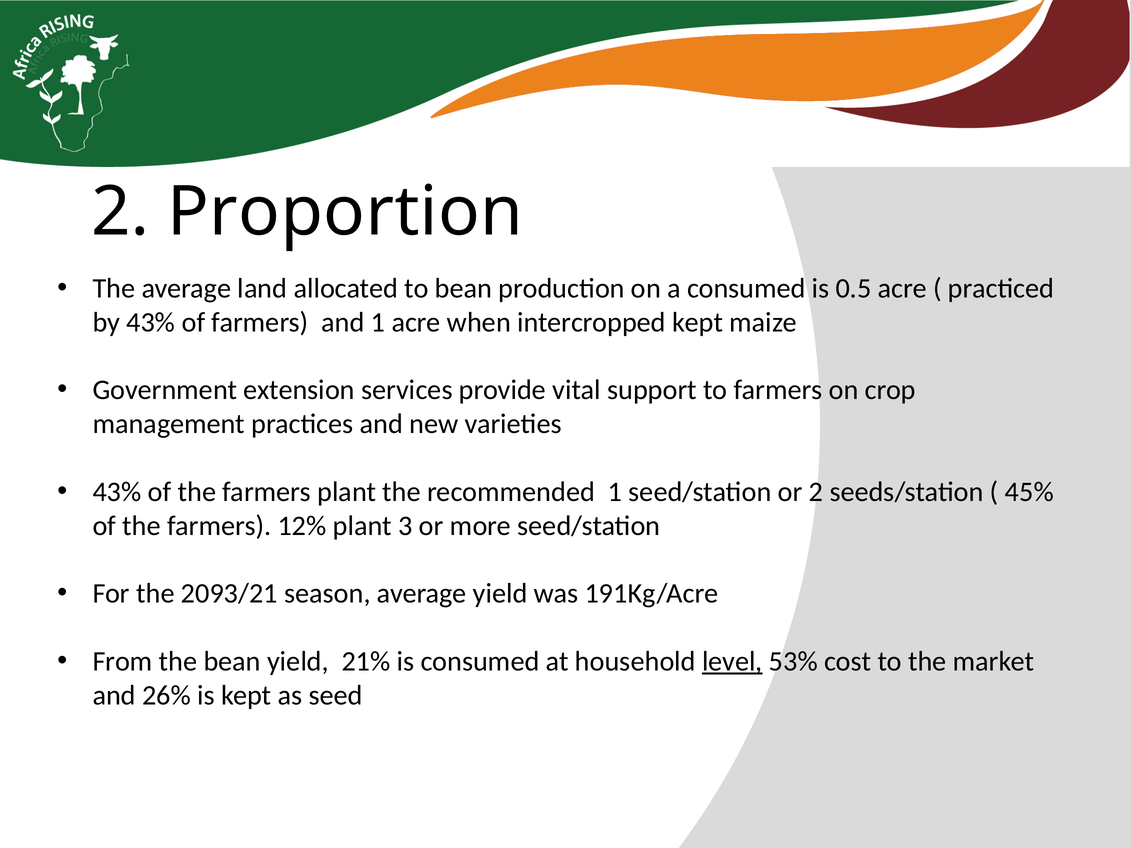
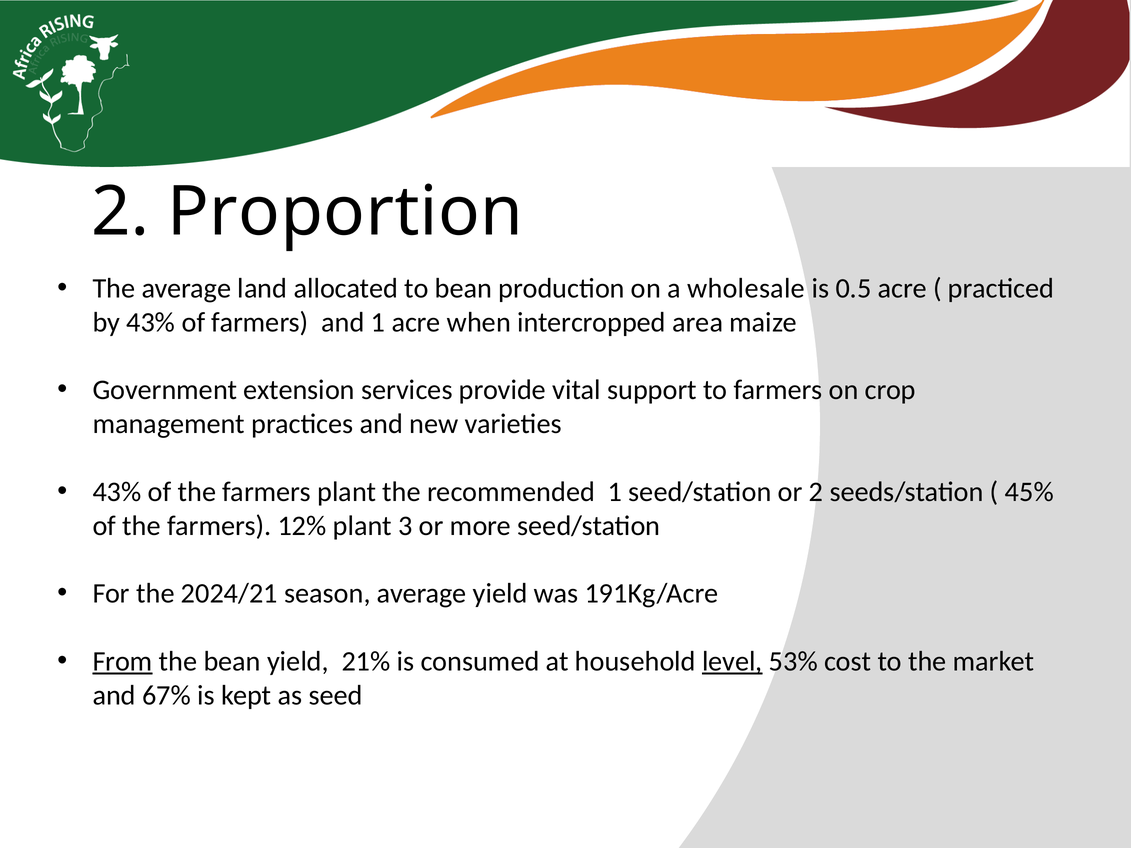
a consumed: consumed -> wholesale
intercropped kept: kept -> area
2093/21: 2093/21 -> 2024/21
From underline: none -> present
26%: 26% -> 67%
